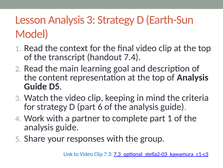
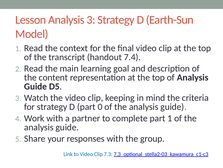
6: 6 -> 0
